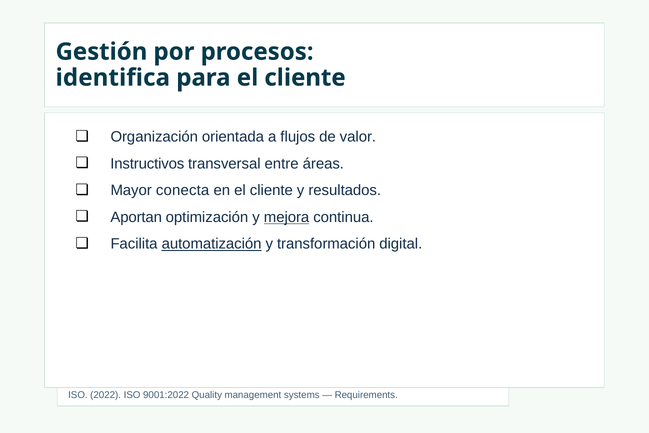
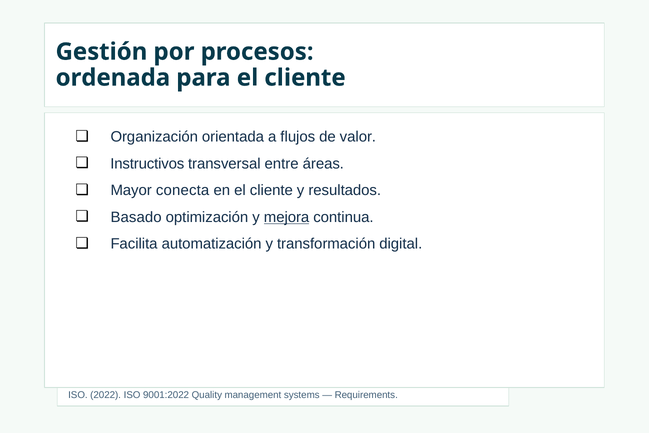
identifica: identifica -> ordenada
Aportan: Aportan -> Basado
automatización underline: present -> none
